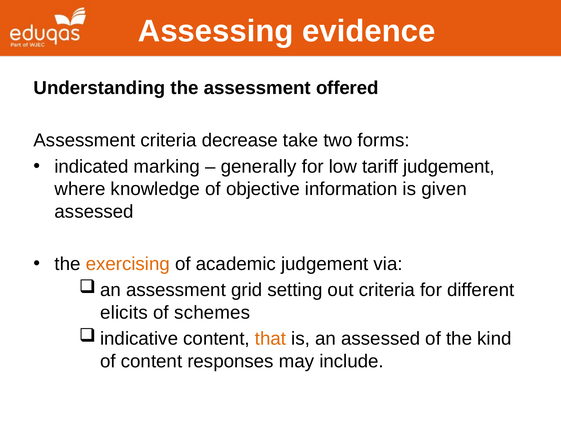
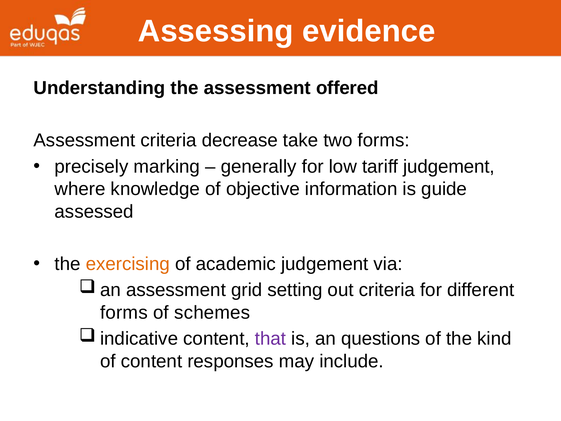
indicated: indicated -> precisely
given: given -> guide
elicits at (124, 312): elicits -> forms
that colour: orange -> purple
an assessed: assessed -> questions
